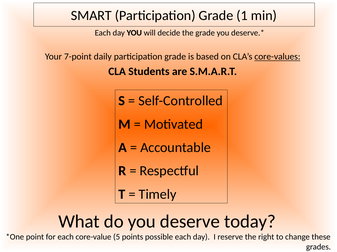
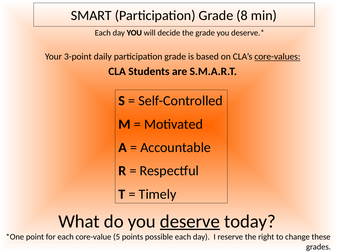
1: 1 -> 8
7-point: 7-point -> 3-point
deserve underline: none -> present
